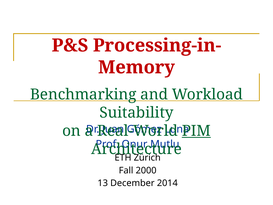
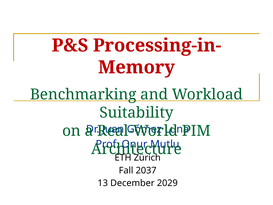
PIM underline: present -> none
2000: 2000 -> 2037
2014: 2014 -> 2029
